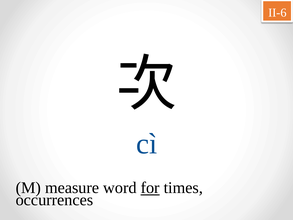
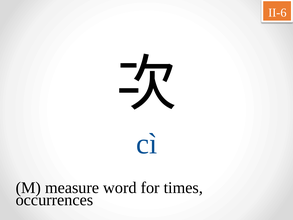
for underline: present -> none
